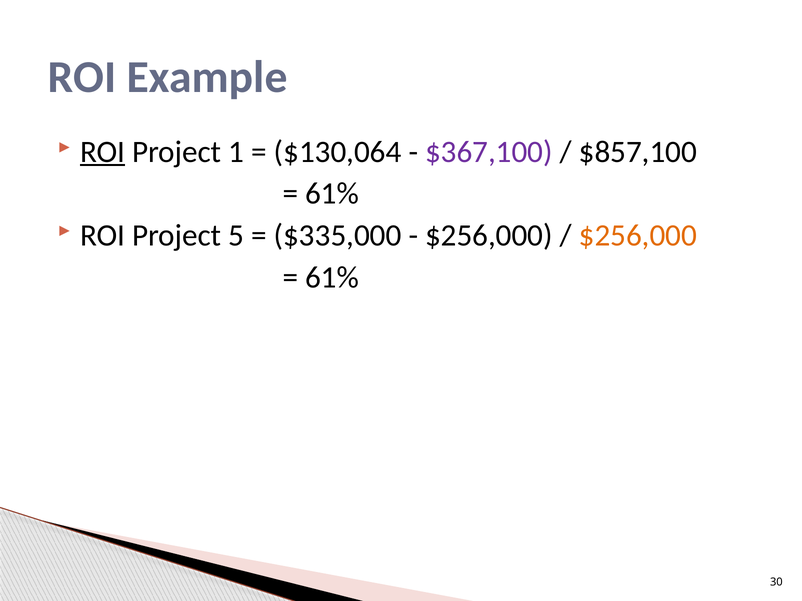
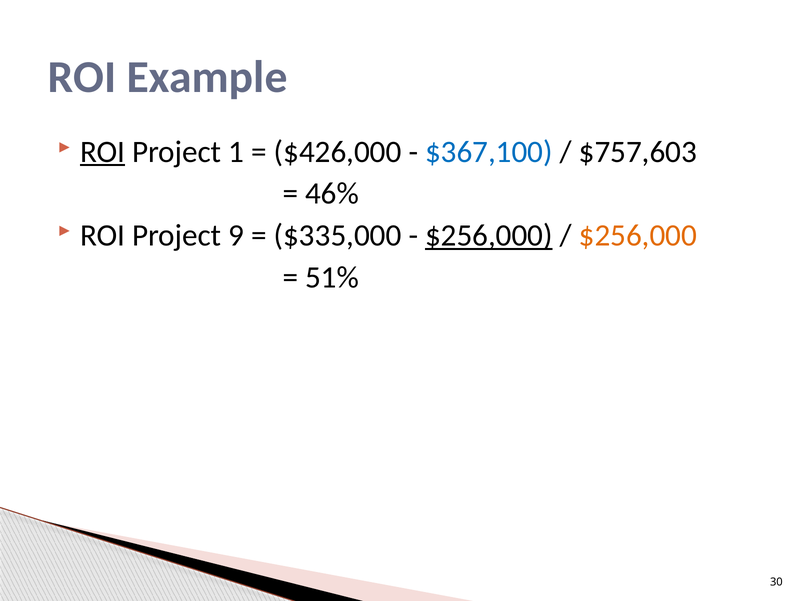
$130,064: $130,064 -> $426,000
$367,100 colour: purple -> blue
$857,100: $857,100 -> $757,603
61% at (332, 194): 61% -> 46%
5: 5 -> 9
$256,000 at (489, 236) underline: none -> present
61% at (332, 278): 61% -> 51%
